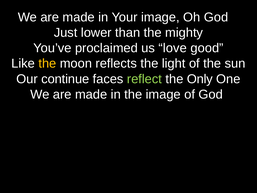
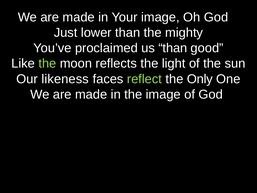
us love: love -> than
the at (47, 63) colour: yellow -> light green
continue: continue -> likeness
